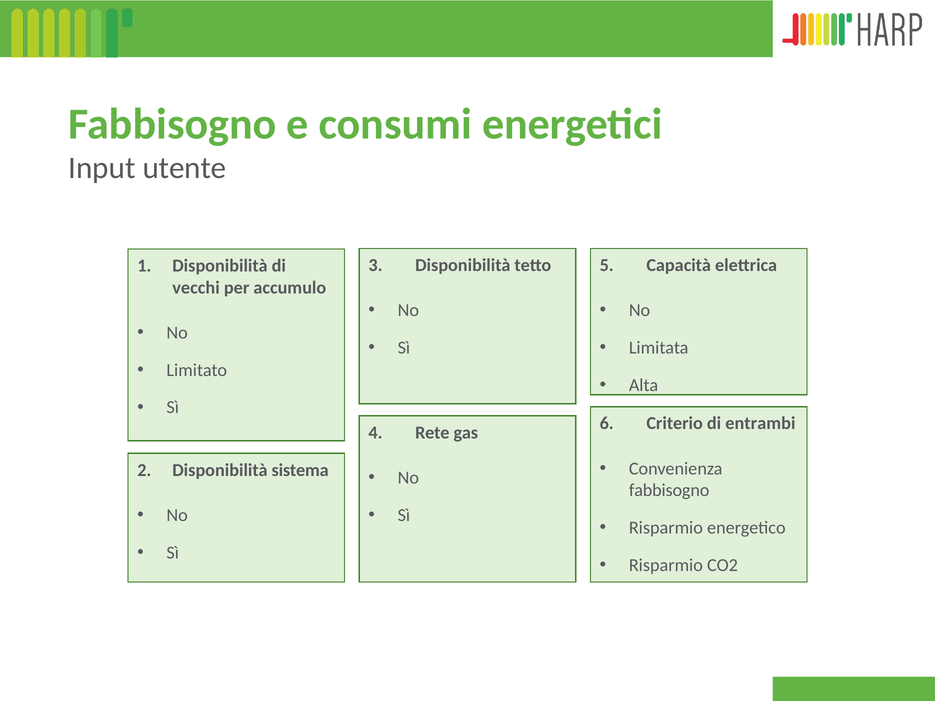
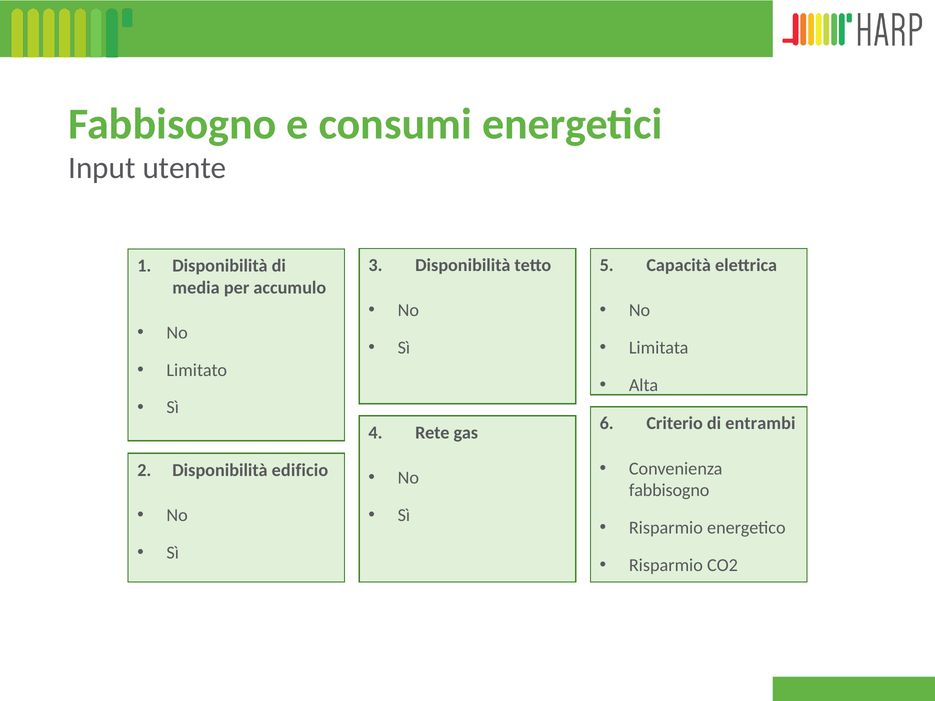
vecchi: vecchi -> media
sistema: sistema -> edificio
